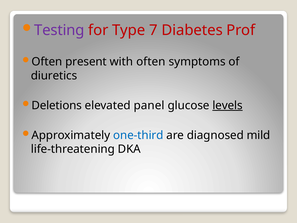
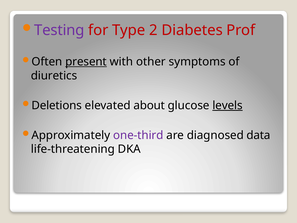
7: 7 -> 2
present underline: none -> present
with often: often -> other
panel: panel -> about
one-third colour: blue -> purple
mild: mild -> data
